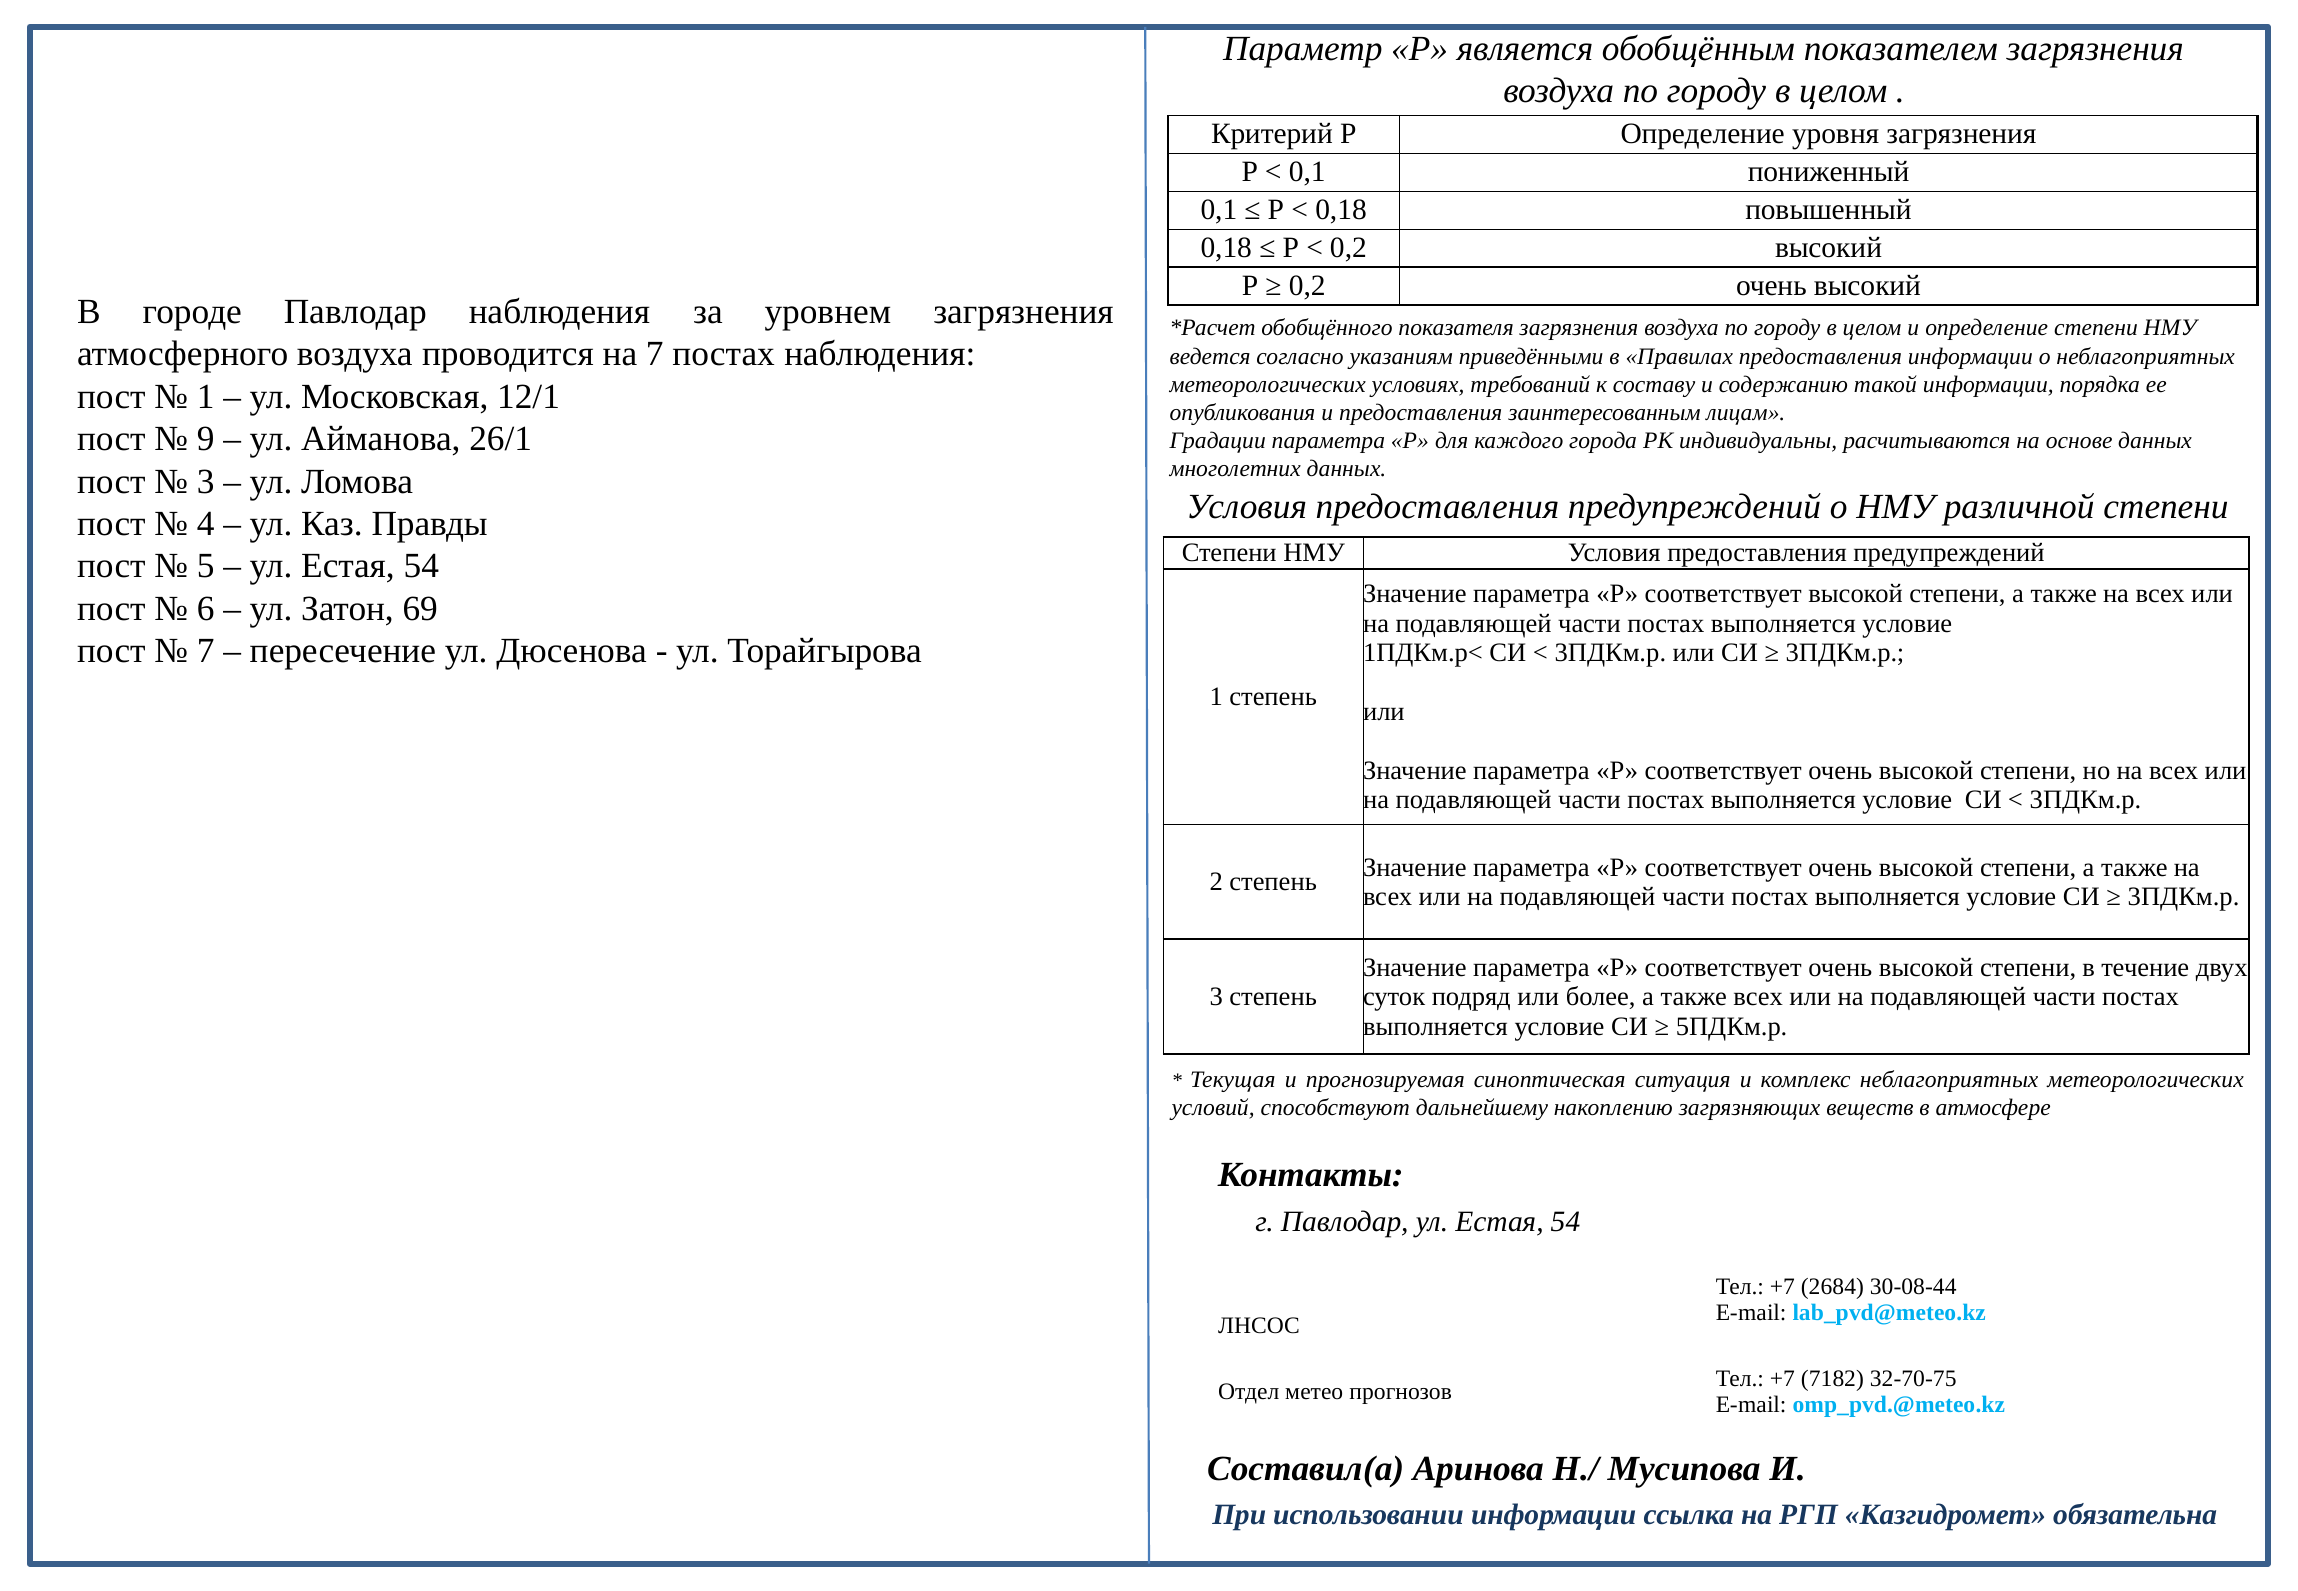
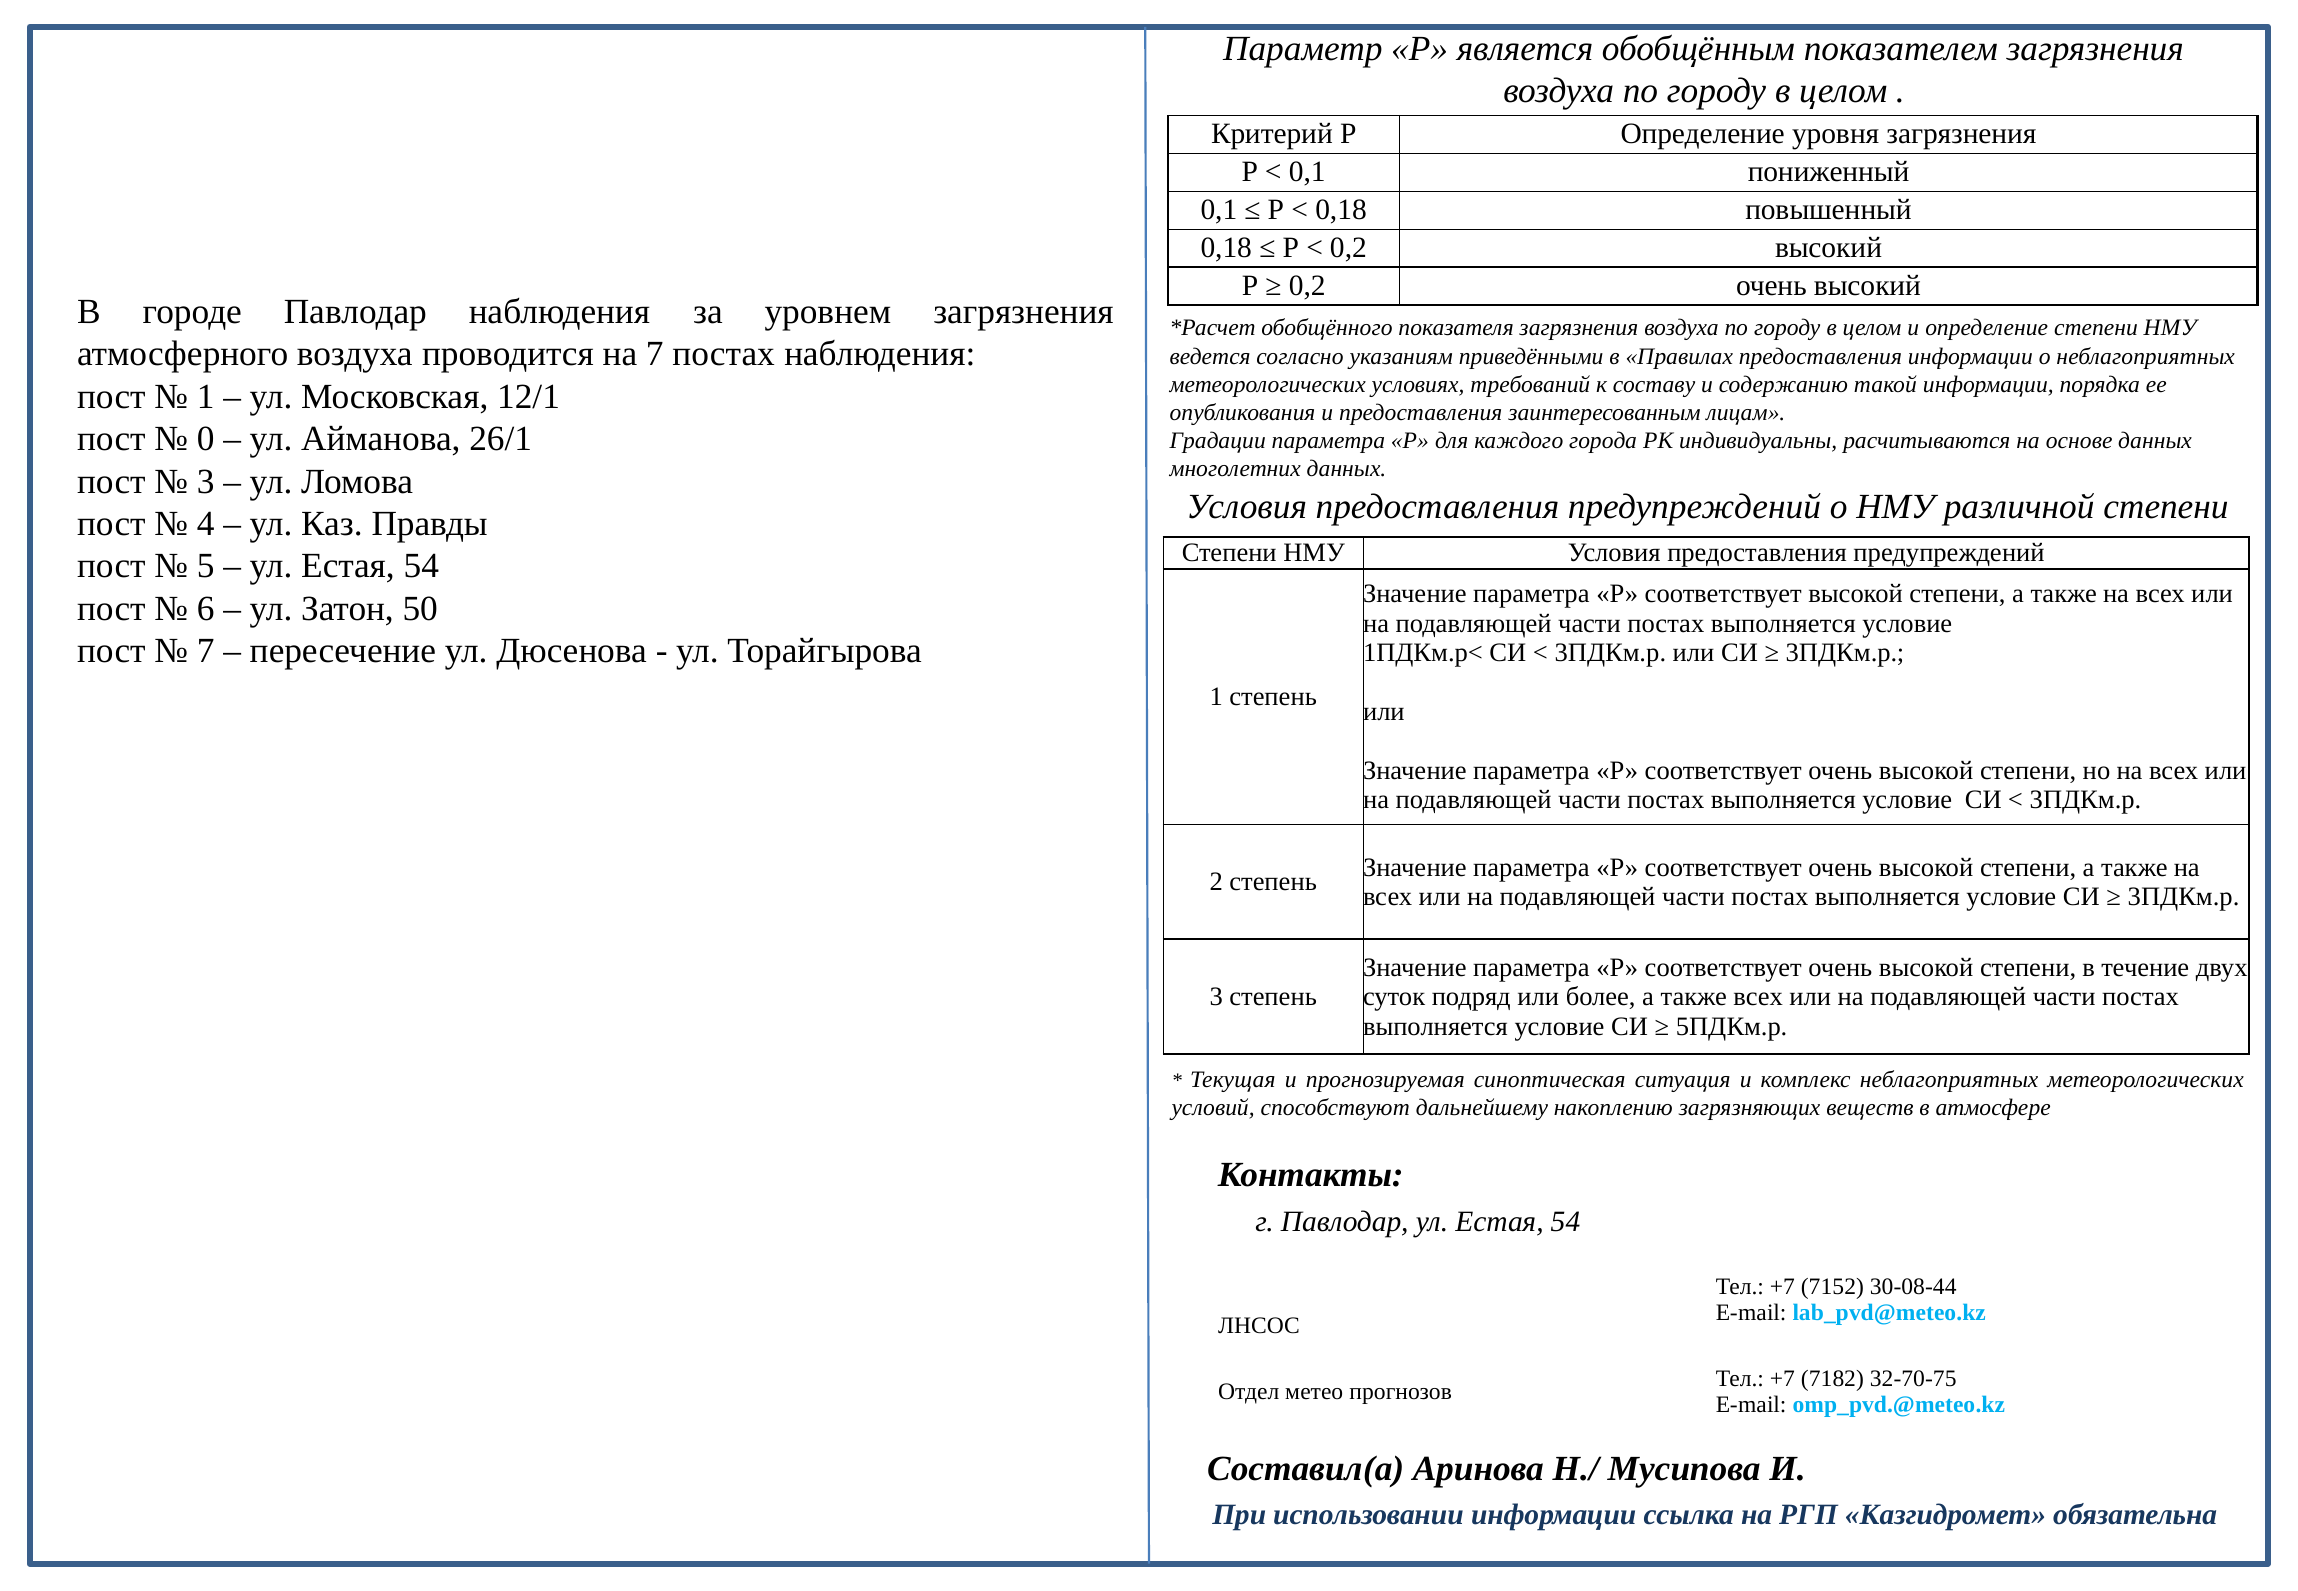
9: 9 -> 0
69: 69 -> 50
2684: 2684 -> 7152
